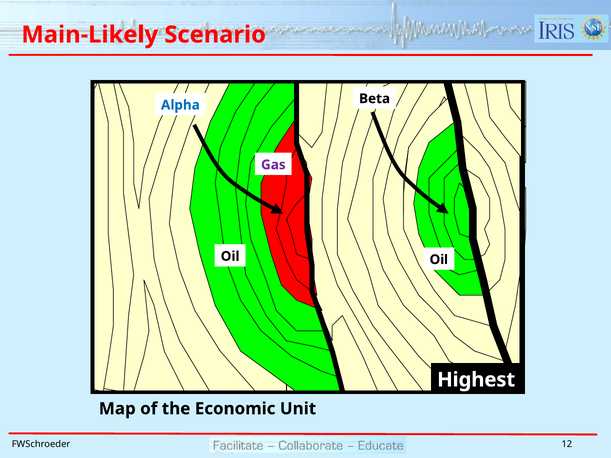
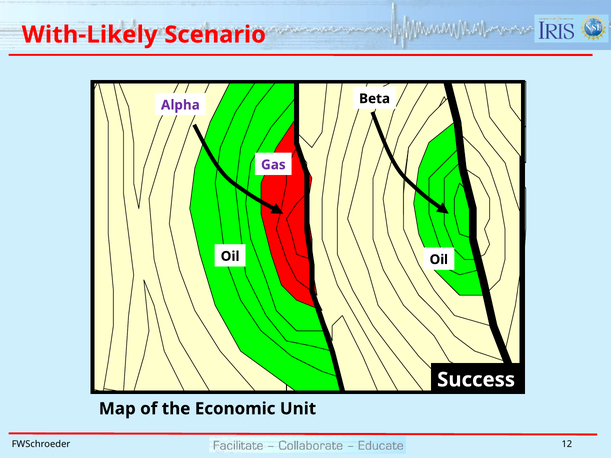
Main-Likely: Main-Likely -> With-Likely
Alpha colour: blue -> purple
Highest: Highest -> Success
